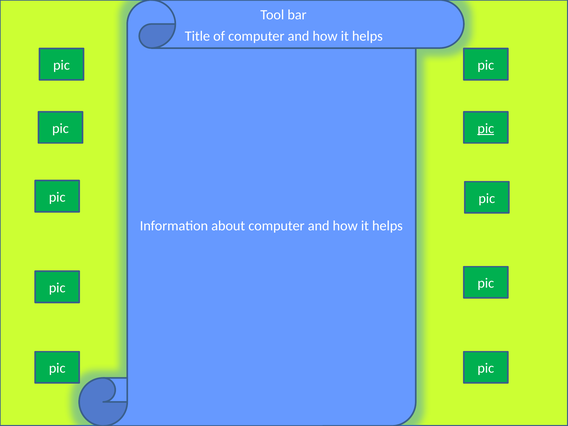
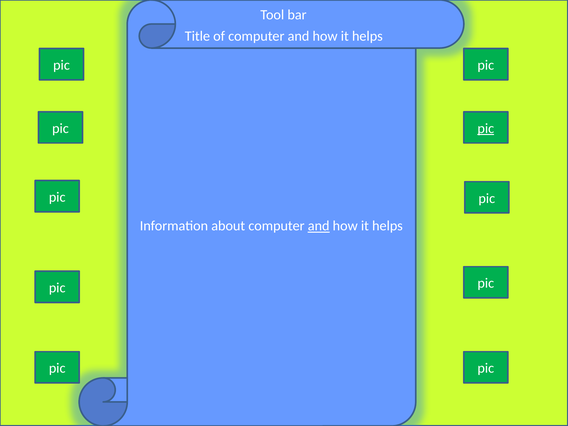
and at (319, 226) underline: none -> present
